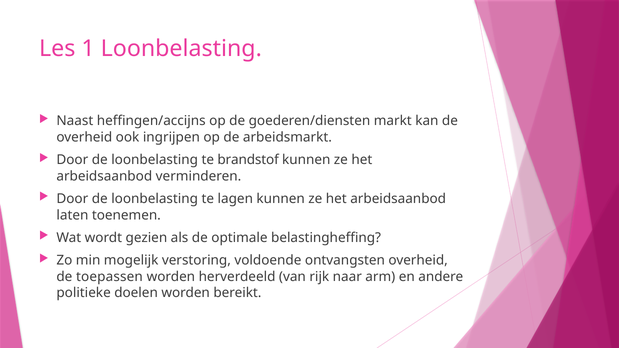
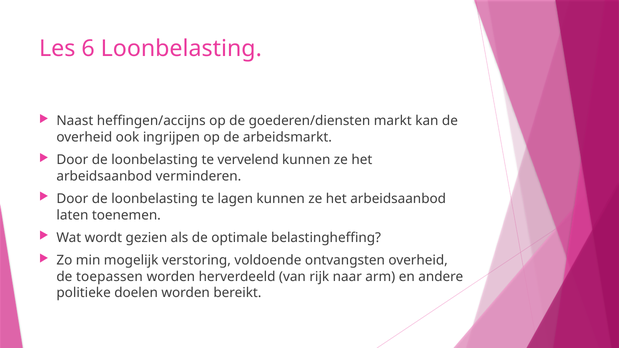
1: 1 -> 6
brandstof: brandstof -> vervelend
